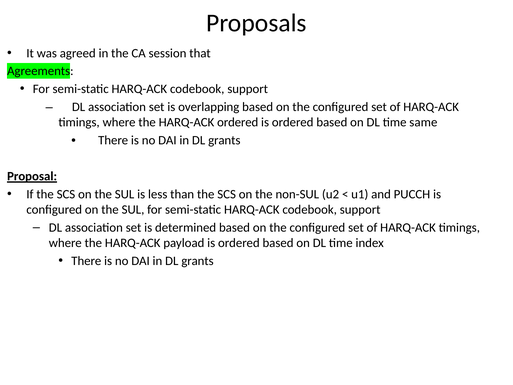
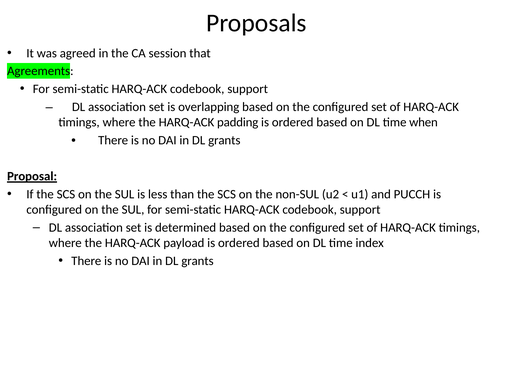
HARQ-ACK ordered: ordered -> padding
same: same -> when
